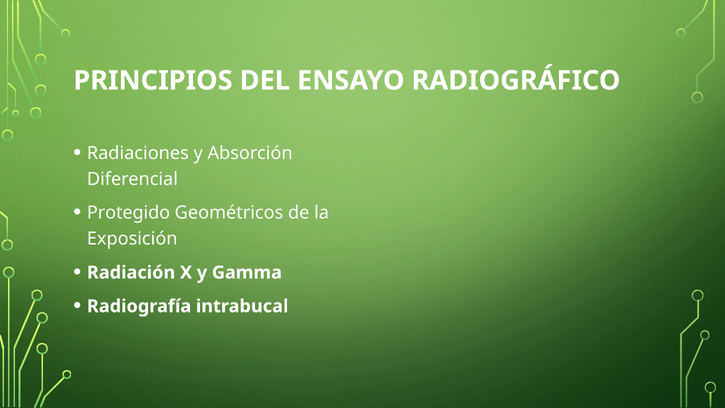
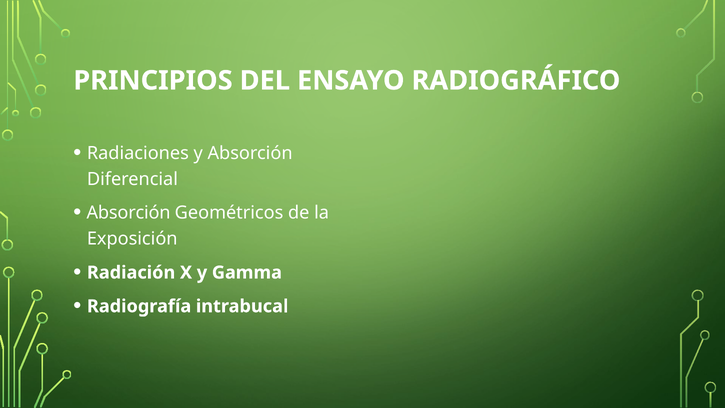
Protegido at (129, 213): Protegido -> Absorción
